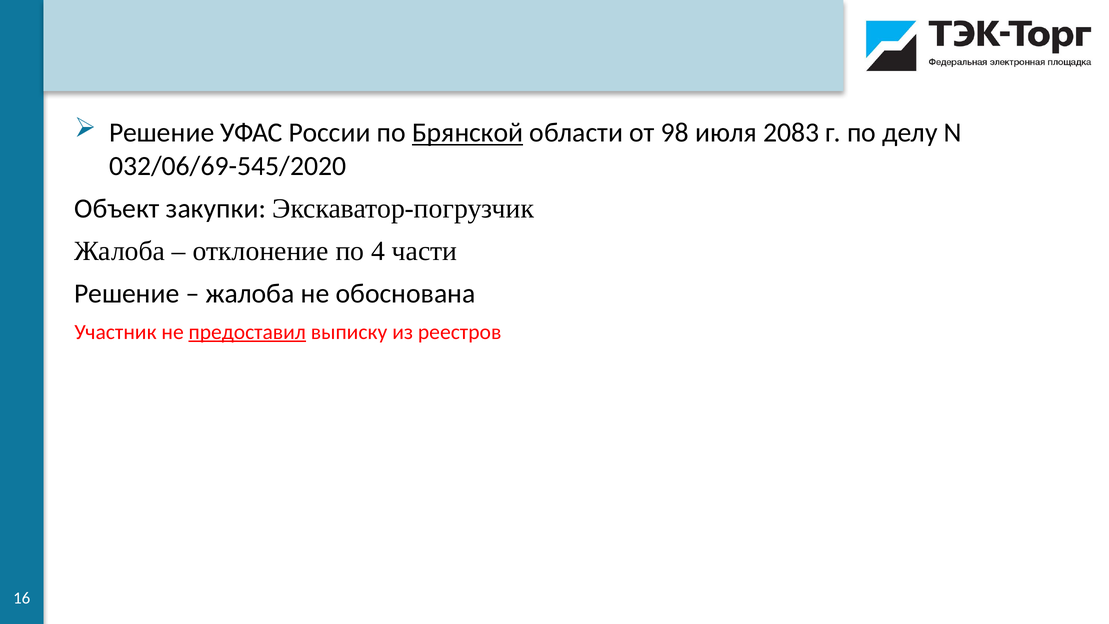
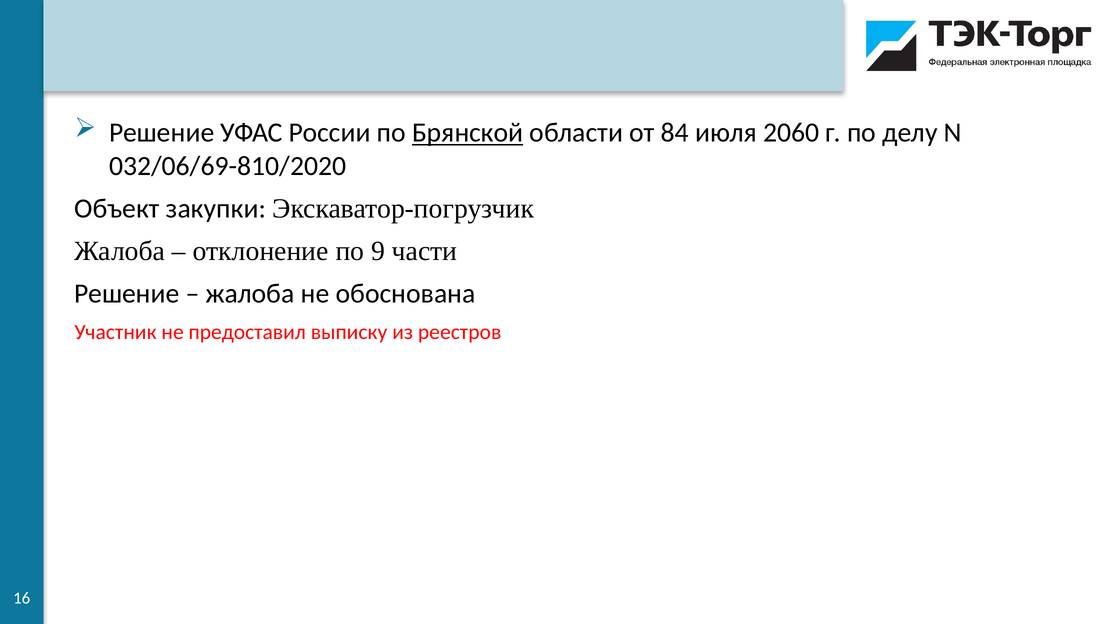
98: 98 -> 84
2083: 2083 -> 2060
032/06/69-545/2020: 032/06/69-545/2020 -> 032/06/69-810/2020
4: 4 -> 9
предоставил underline: present -> none
